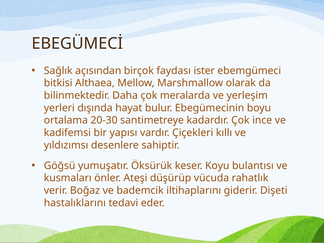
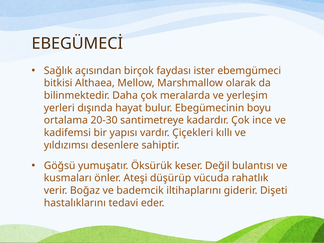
Koyu: Koyu -> Değil
